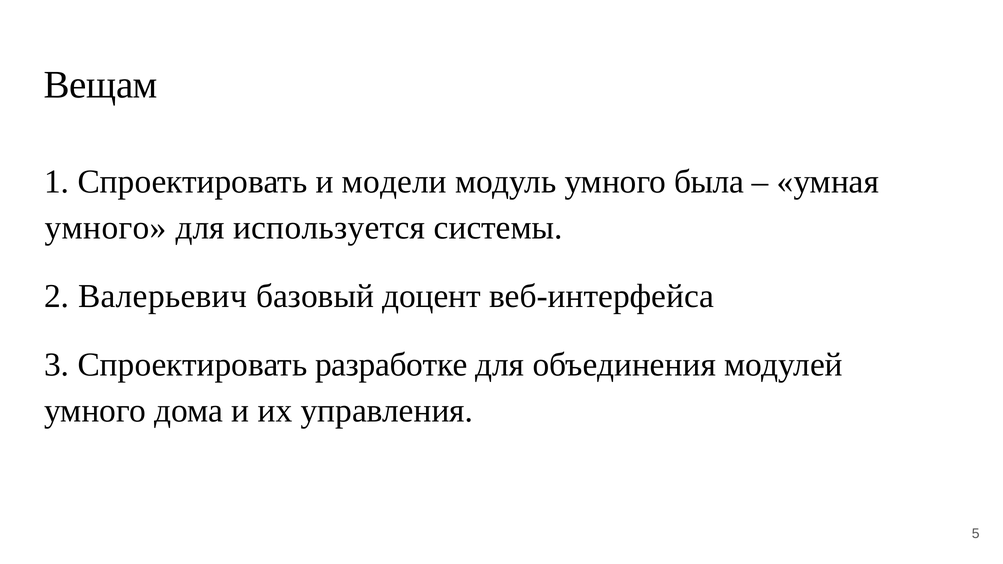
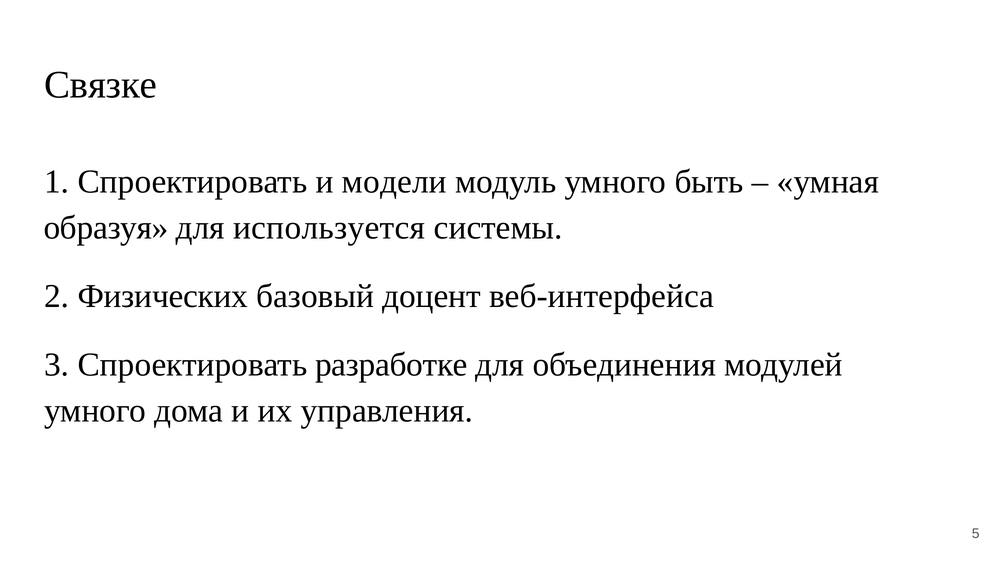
Вещам: Вещам -> Связке
была: была -> быть
умного at (106, 228): умного -> образуя
Валерьевич: Валерьевич -> Физических
